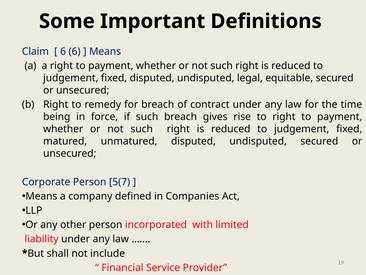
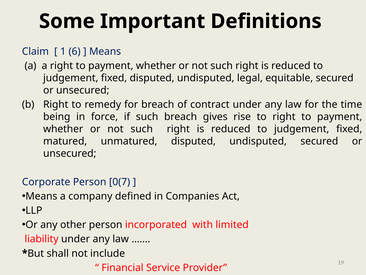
6 at (63, 51): 6 -> 1
5(7: 5(7 -> 0(7
